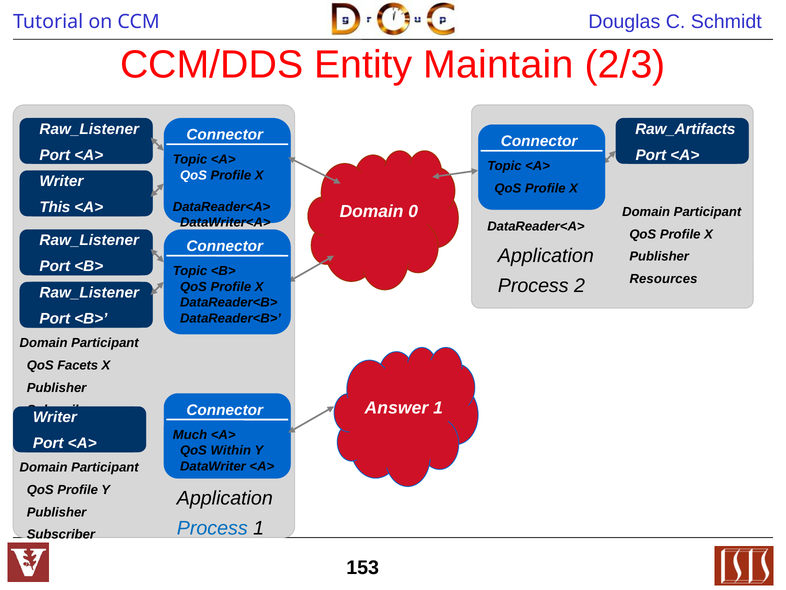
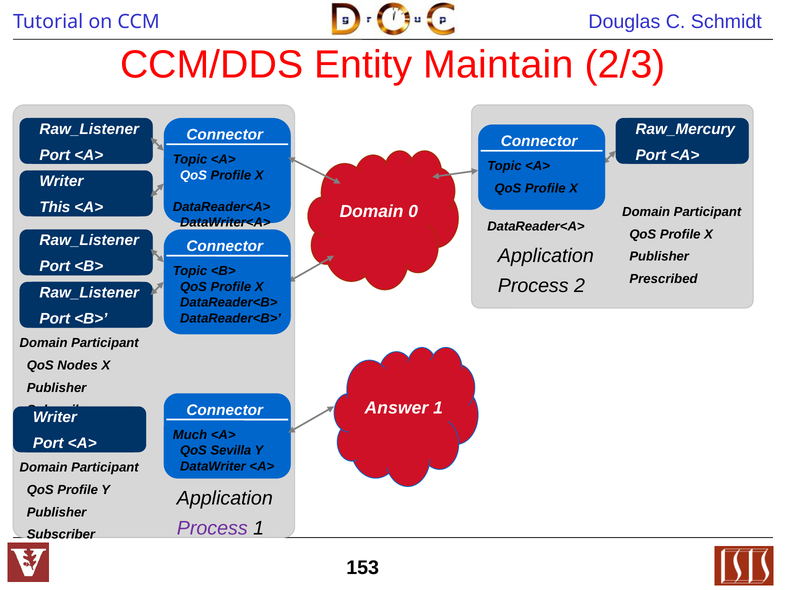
Raw_Artifacts: Raw_Artifacts -> Raw_Mercury
Resources: Resources -> Prescribed
Facets: Facets -> Nodes
Within: Within -> Sevilla
Process at (212, 528) colour: blue -> purple
